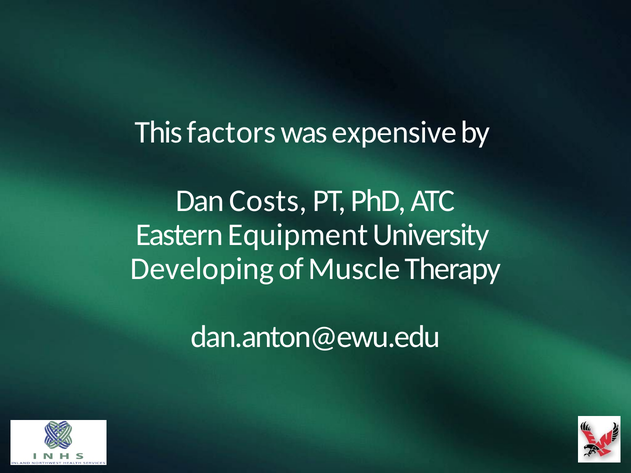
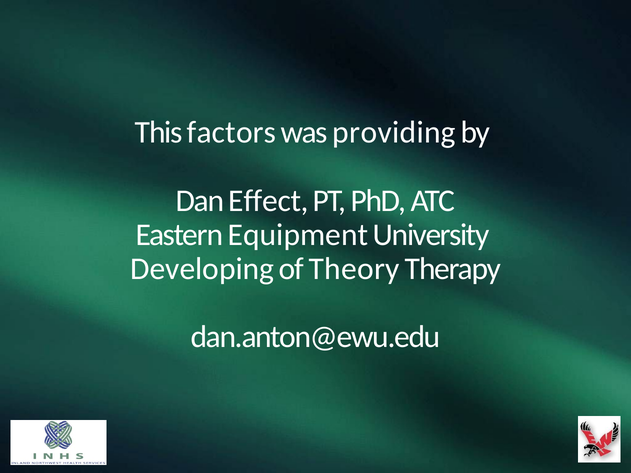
expensive: expensive -> providing
Costs: Costs -> Effect
Muscle: Muscle -> Theory
